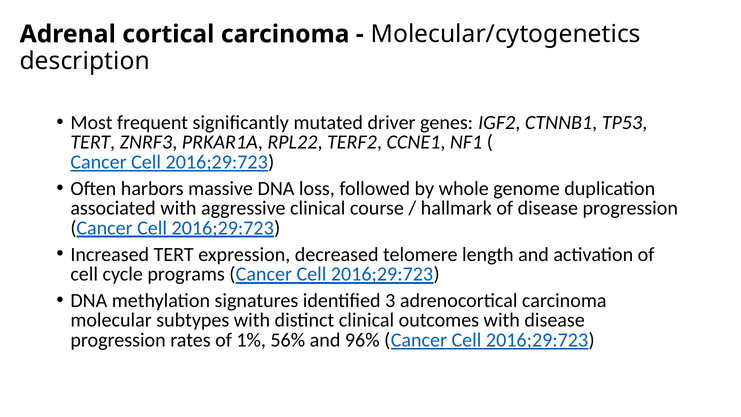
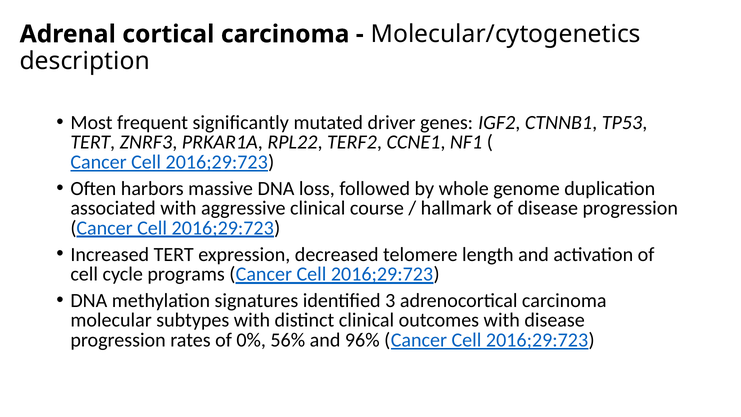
1%: 1% -> 0%
